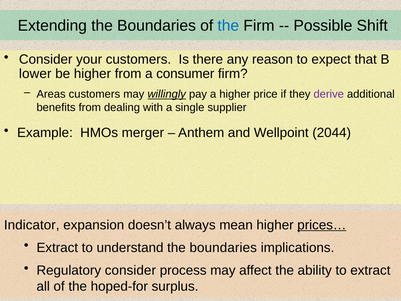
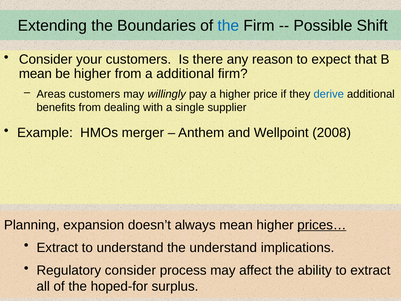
lower at (35, 74): lower -> mean
a consumer: consumer -> additional
willingly underline: present -> none
derive colour: purple -> blue
2044: 2044 -> 2008
Indicator: Indicator -> Planning
understand the boundaries: boundaries -> understand
